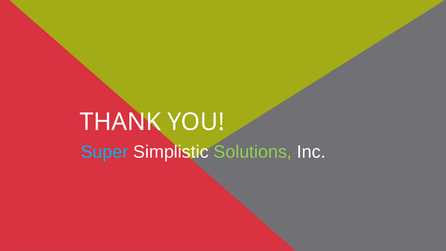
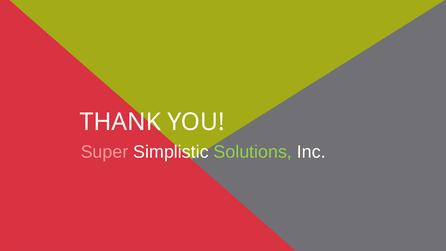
Super colour: light blue -> pink
